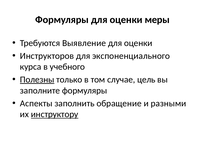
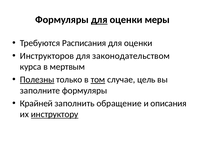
для at (99, 20) underline: none -> present
Выявление: Выявление -> Расписания
экспоненциального: экспоненциального -> законодательством
учебного: учебного -> мертвым
том underline: none -> present
Аспекты: Аспекты -> Крайней
разными: разными -> описания
